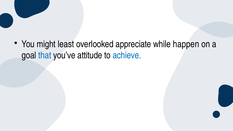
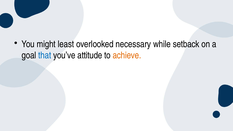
appreciate: appreciate -> necessary
happen: happen -> setback
achieve colour: blue -> orange
